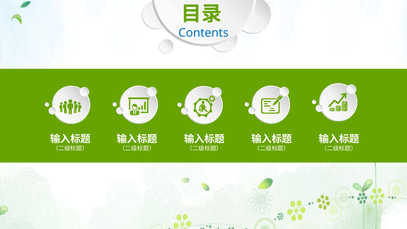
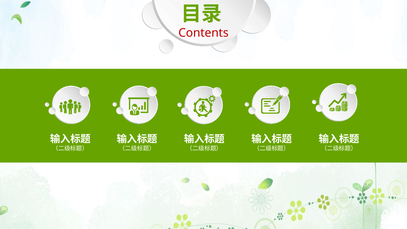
Contents colour: blue -> red
